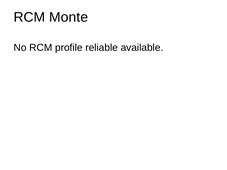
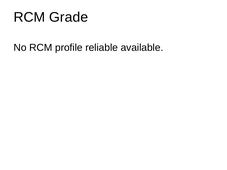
Monte: Monte -> Grade
